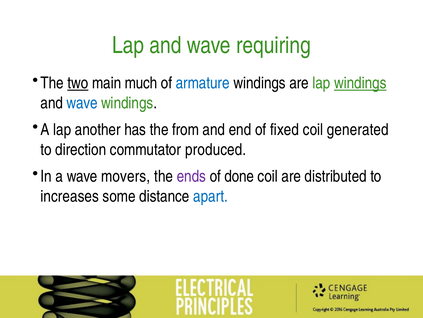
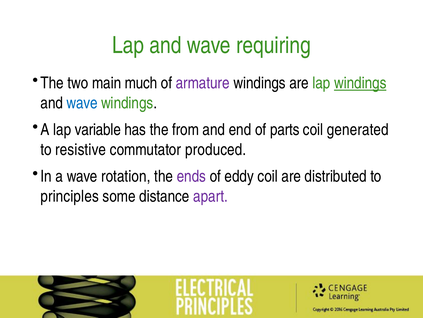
two underline: present -> none
armature colour: blue -> purple
another: another -> variable
fixed: fixed -> parts
direction: direction -> resistive
movers: movers -> rotation
done: done -> eddy
increases: increases -> principles
apart colour: blue -> purple
